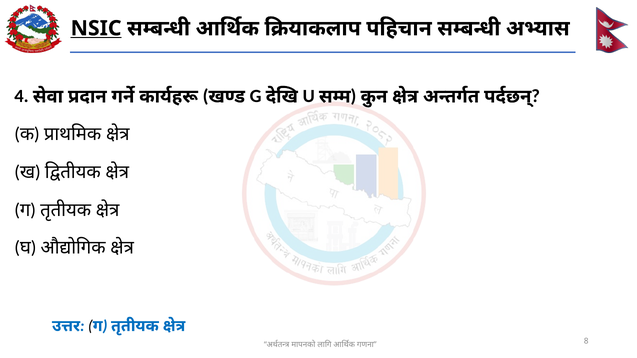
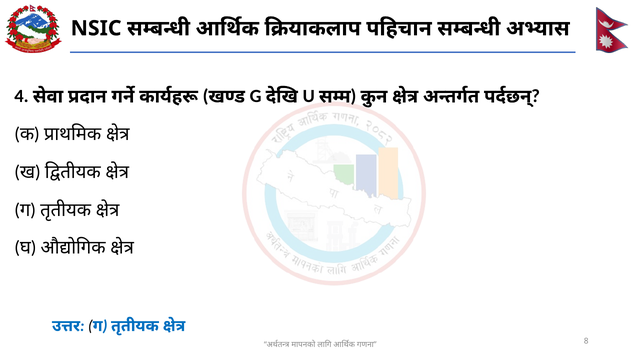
NSIC underline: present -> none
